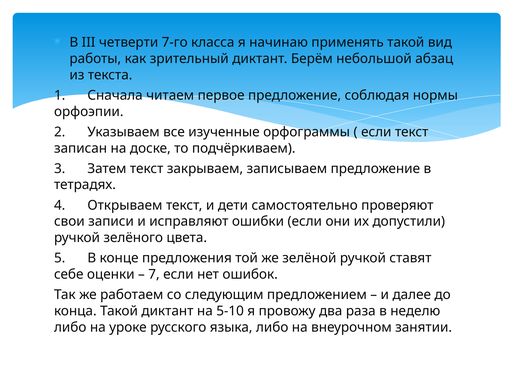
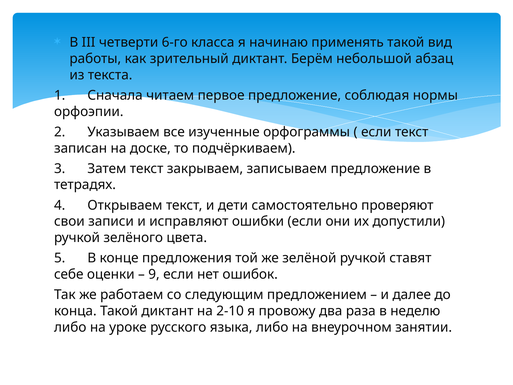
7-го: 7-го -> 6-го
7: 7 -> 9
5-10: 5-10 -> 2-10
